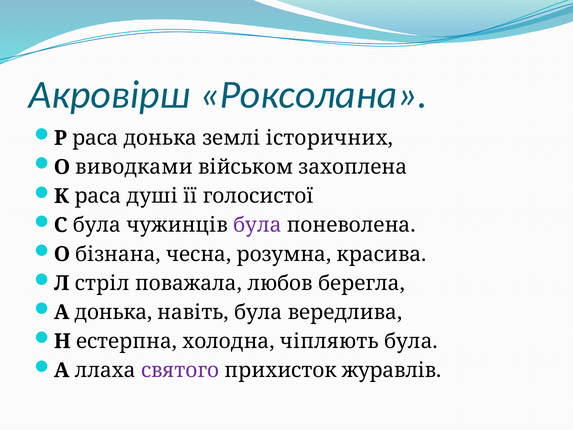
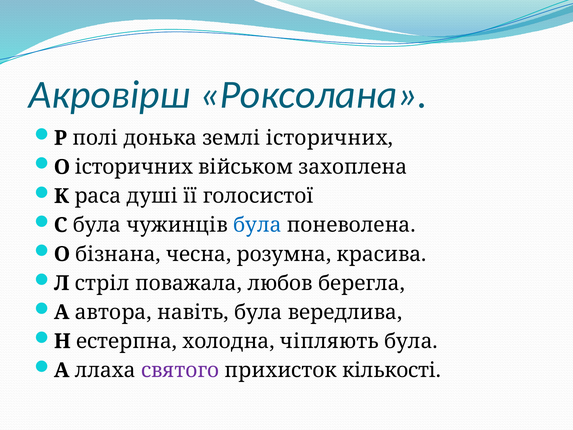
Р раса: раса -> полі
О виводками: виводками -> історичних
була at (257, 225) colour: purple -> blue
А донька: донька -> автора
журавлів: журавлів -> кількості
